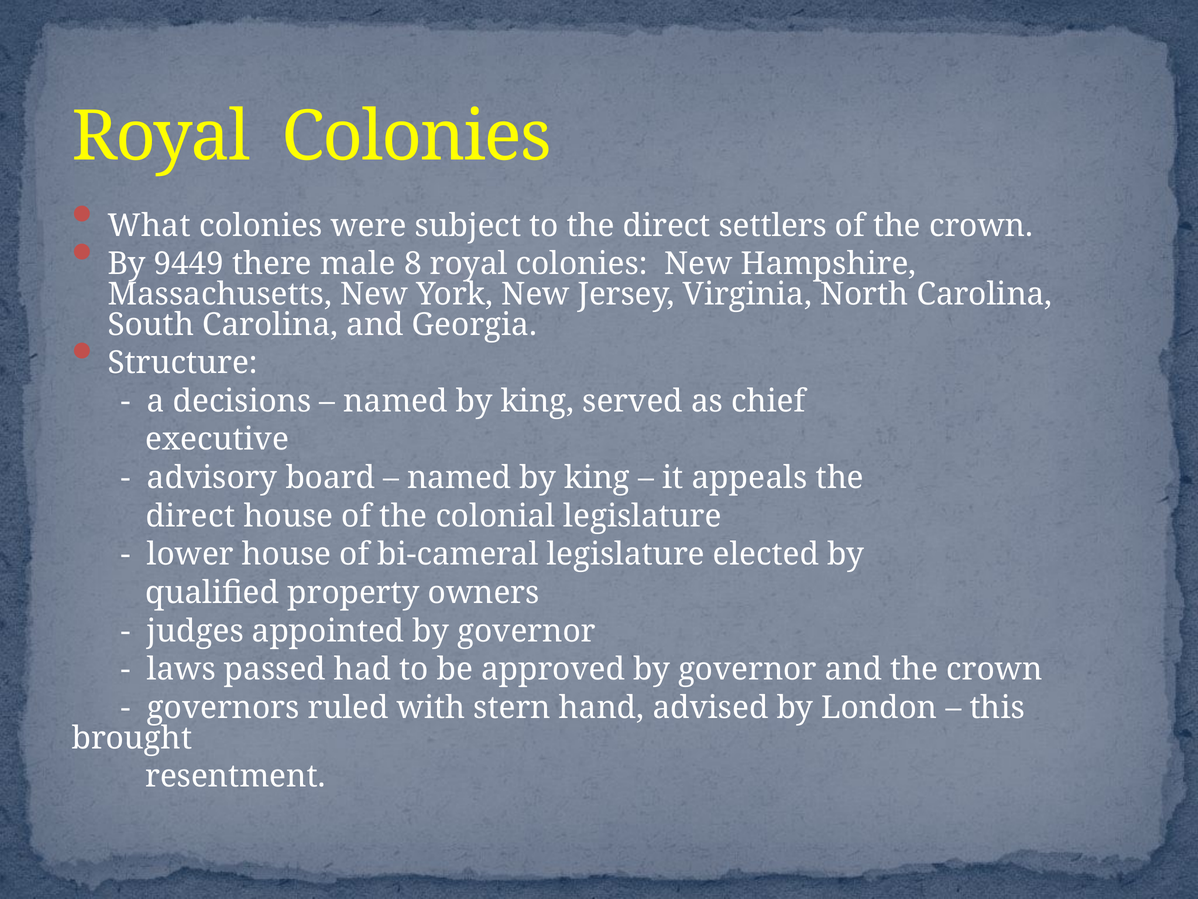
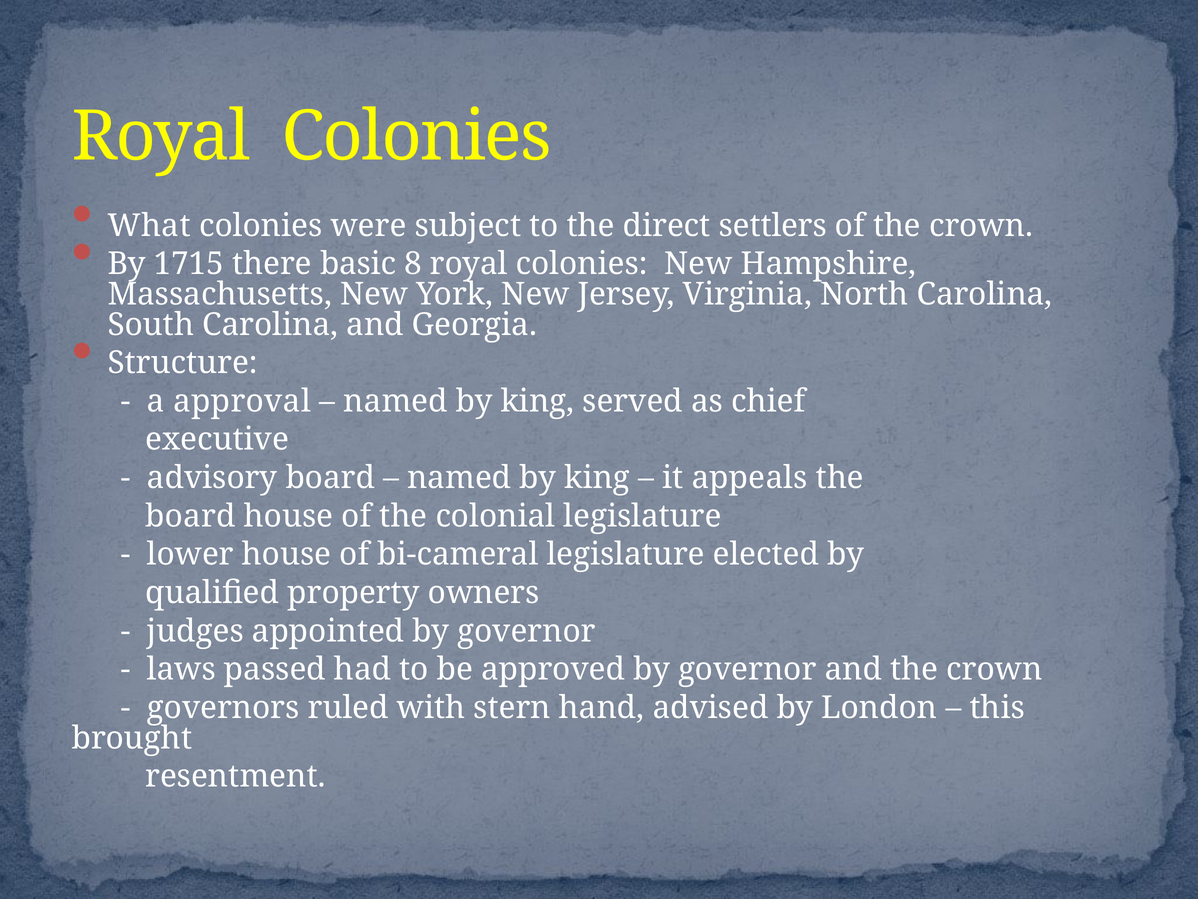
9449: 9449 -> 1715
male: male -> basic
decisions: decisions -> approval
direct at (190, 516): direct -> board
